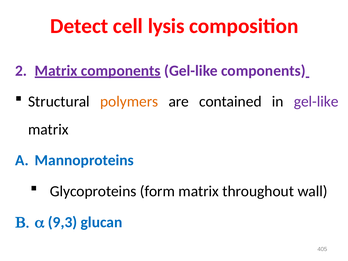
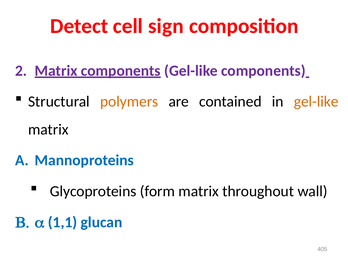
lysis: lysis -> sign
gel-like at (316, 102) colour: purple -> orange
9,3: 9,3 -> 1,1
